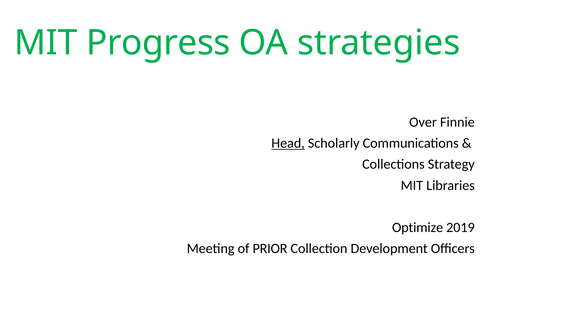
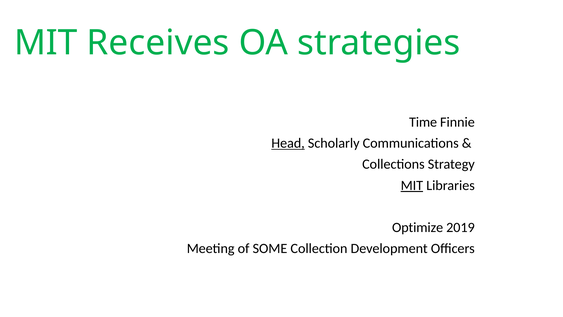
Progress: Progress -> Receives
Over: Over -> Time
MIT at (412, 185) underline: none -> present
PRIOR: PRIOR -> SOME
